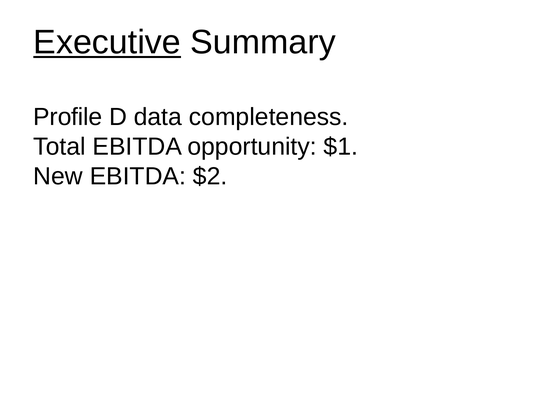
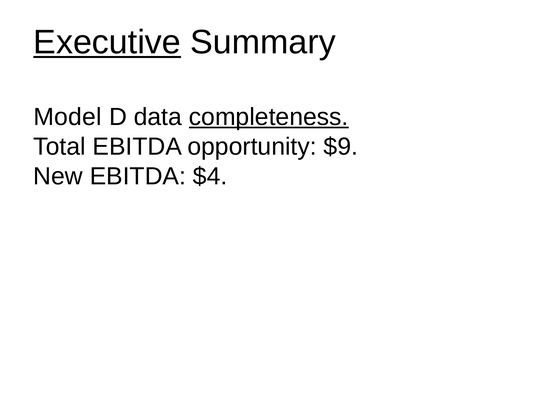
Profile: Profile -> Model
completeness underline: none -> present
$1: $1 -> $9
$2: $2 -> $4
